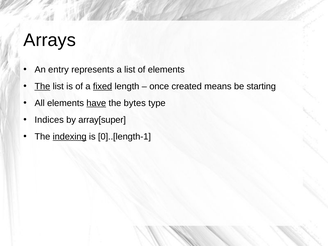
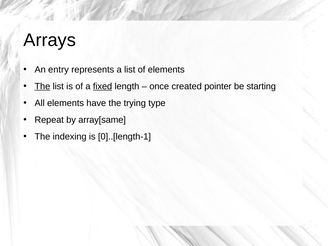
means: means -> pointer
have underline: present -> none
bytes: bytes -> trying
Indices: Indices -> Repeat
array[super: array[super -> array[same
indexing underline: present -> none
